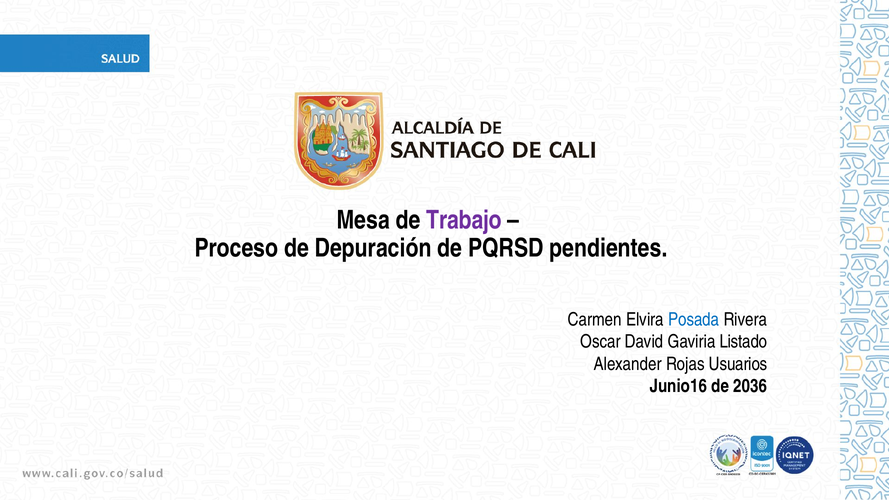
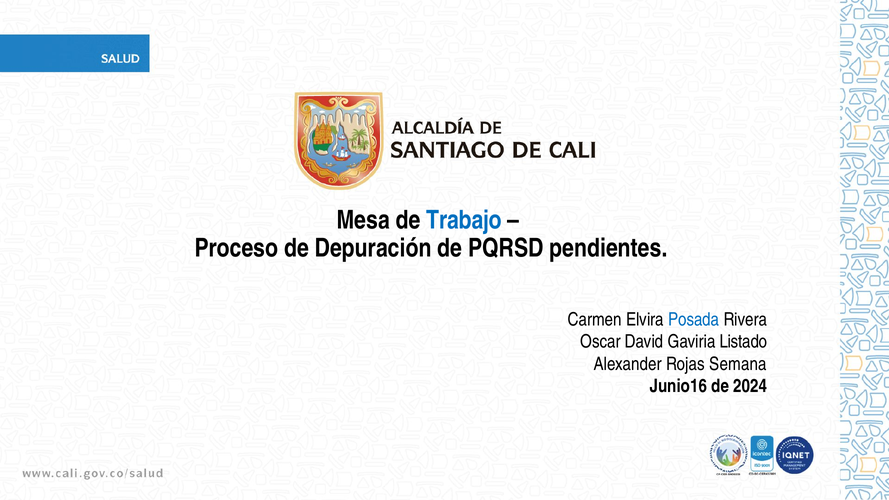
Trabajo colour: purple -> blue
Usuarios: Usuarios -> Semana
2036: 2036 -> 2024
